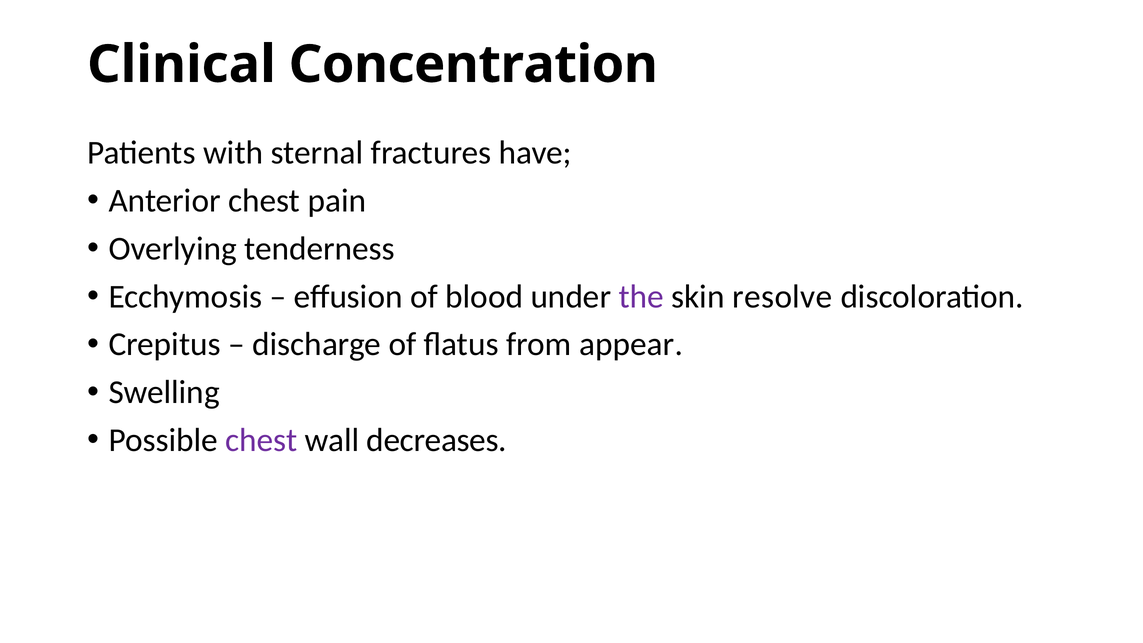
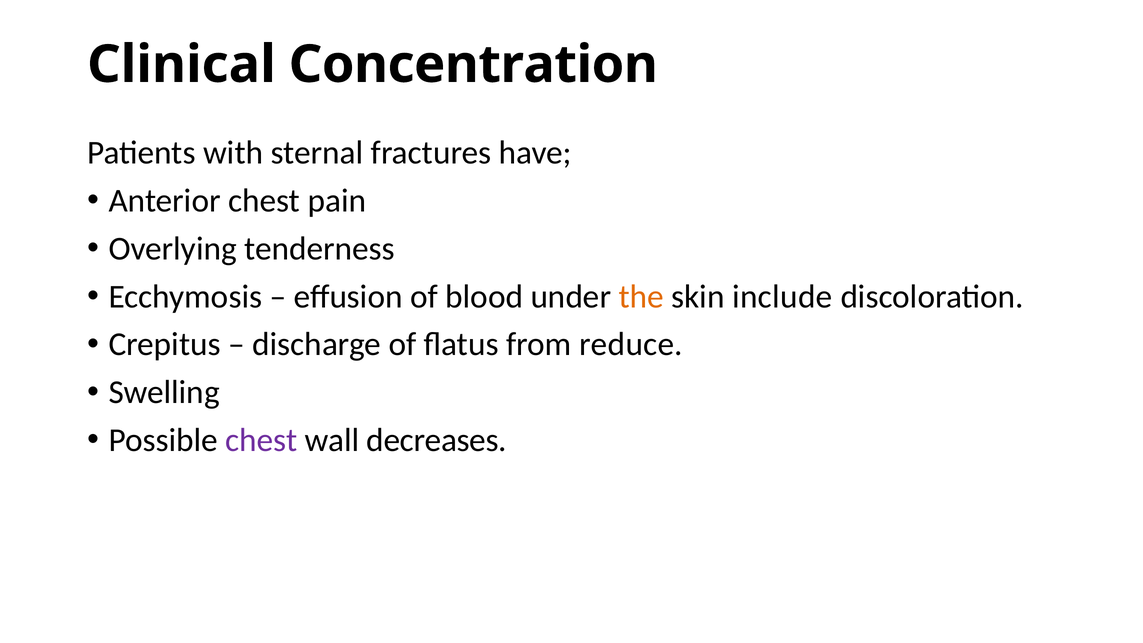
the colour: purple -> orange
resolve: resolve -> include
appear: appear -> reduce
